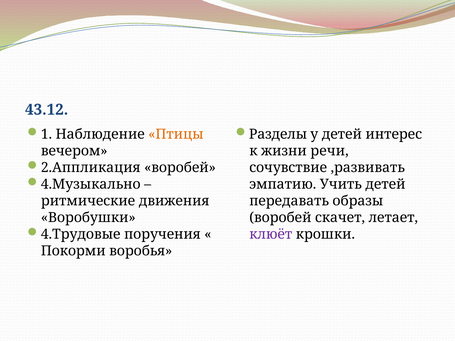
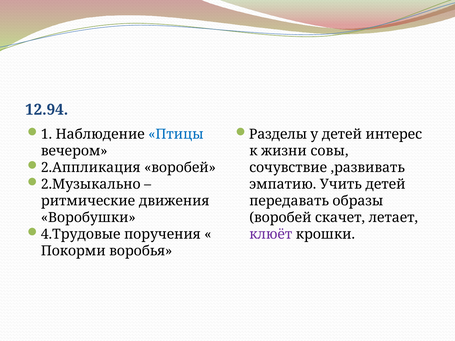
43.12: 43.12 -> 12.94
Птицы colour: orange -> blue
речи: речи -> совы
4.Музыкально: 4.Музыкально -> 2.Музыкально
